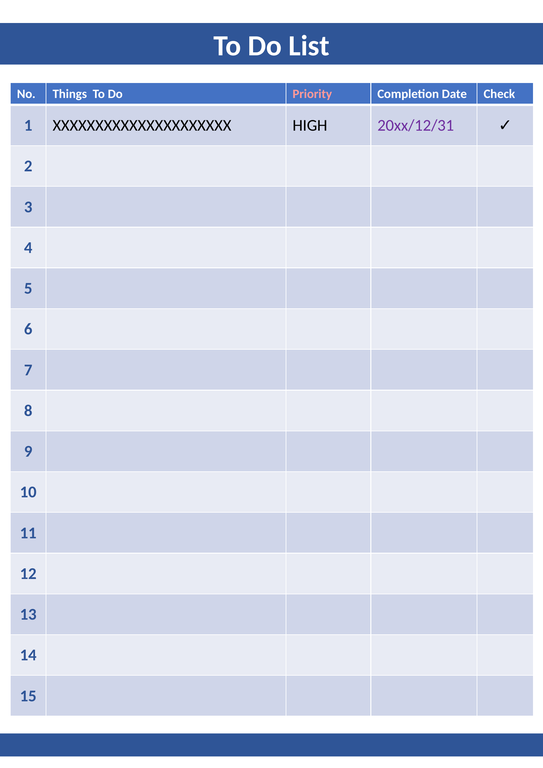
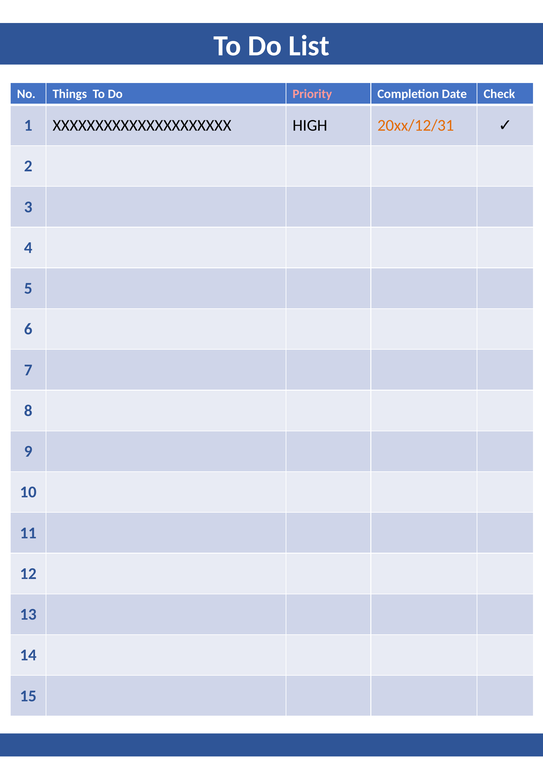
20xx/12/31 colour: purple -> orange
